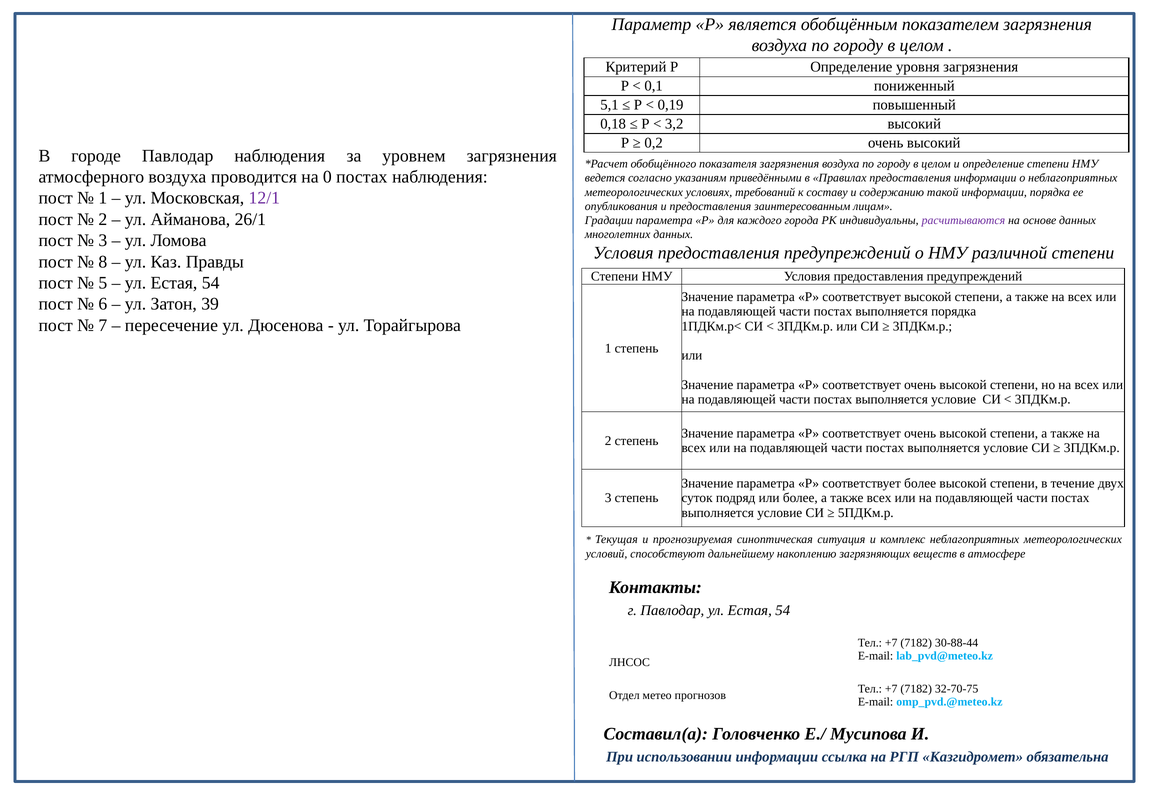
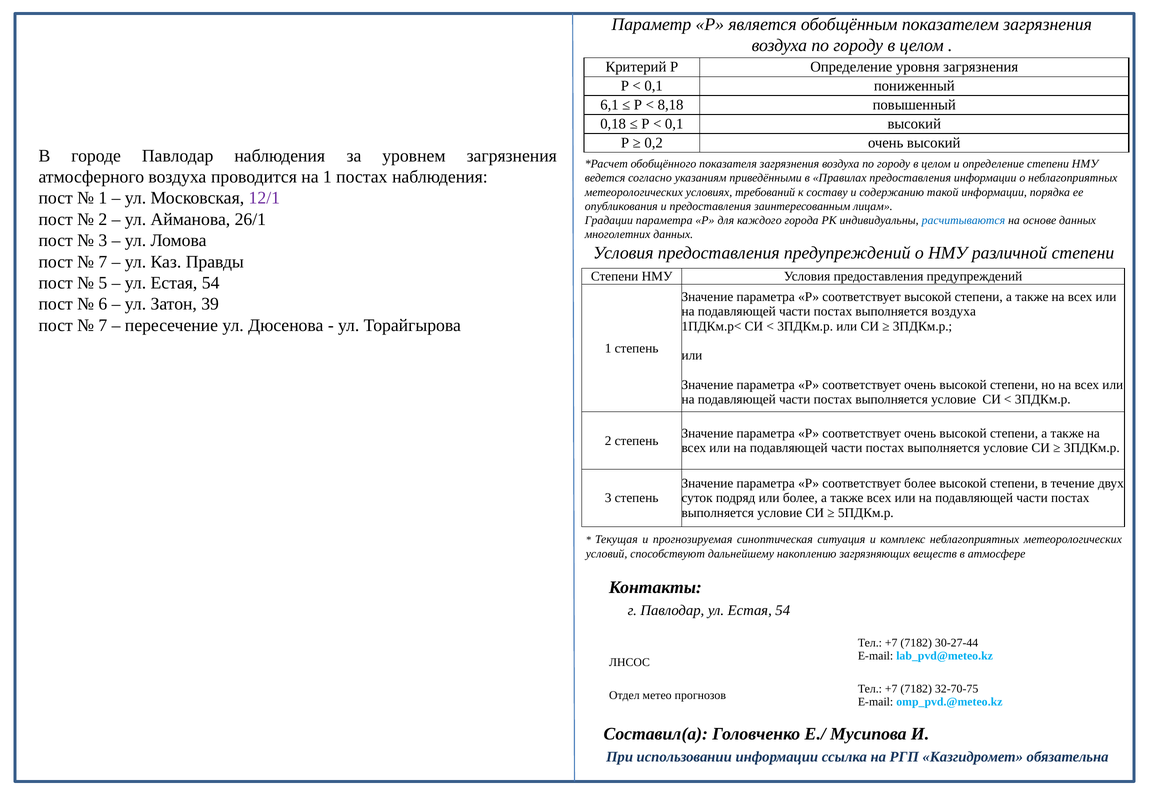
5,1: 5,1 -> 6,1
0,19: 0,19 -> 8,18
3,2 at (674, 124): 3,2 -> 0,1
на 0: 0 -> 1
расчитываются colour: purple -> blue
8 at (103, 262): 8 -> 7
выполняется порядка: порядка -> воздуха
30-88-44: 30-88-44 -> 30-27-44
